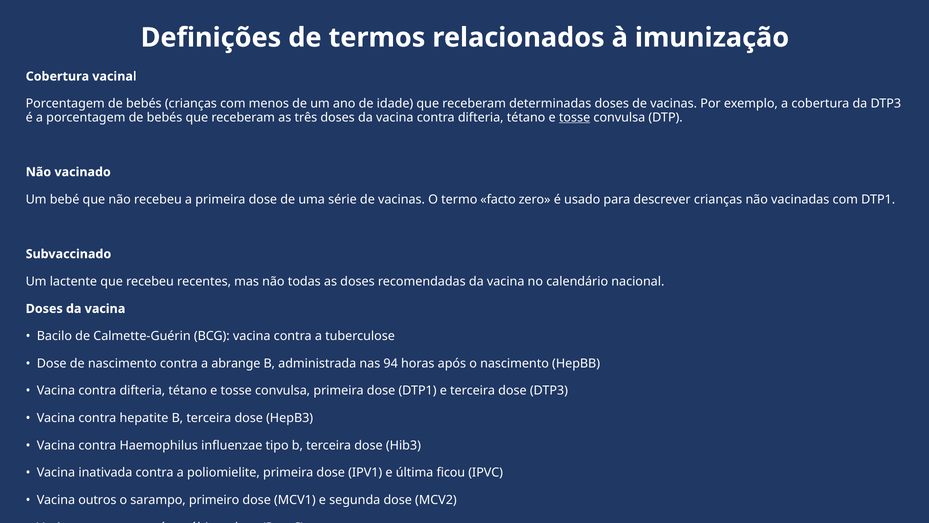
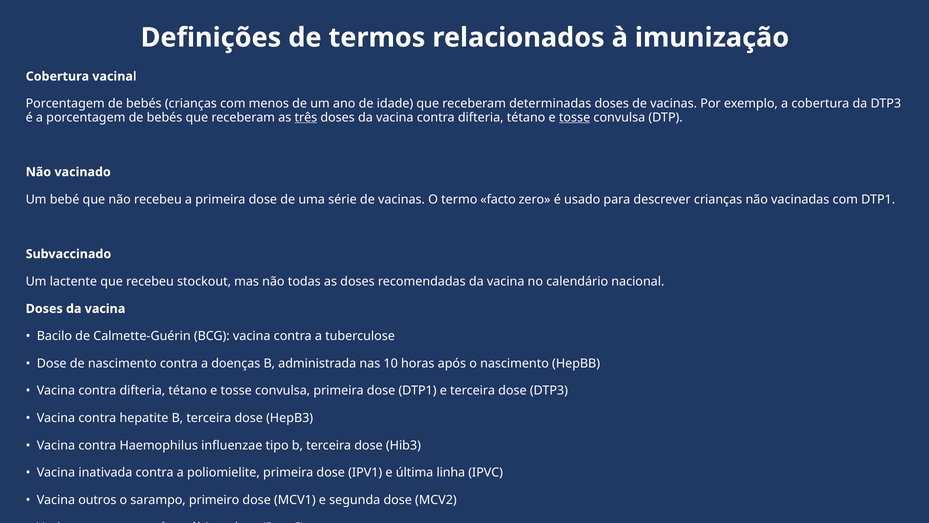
três underline: none -> present
recentes: recentes -> stockout
abrange: abrange -> doenças
94: 94 -> 10
ficou: ficou -> linha
